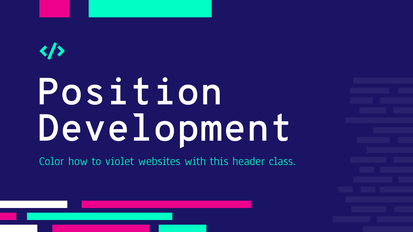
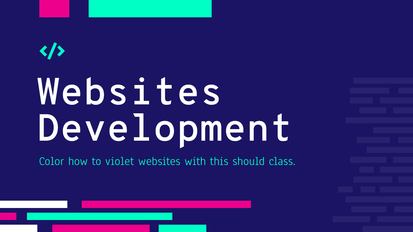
Position at (130, 92): Position -> Websites
header: header -> should
